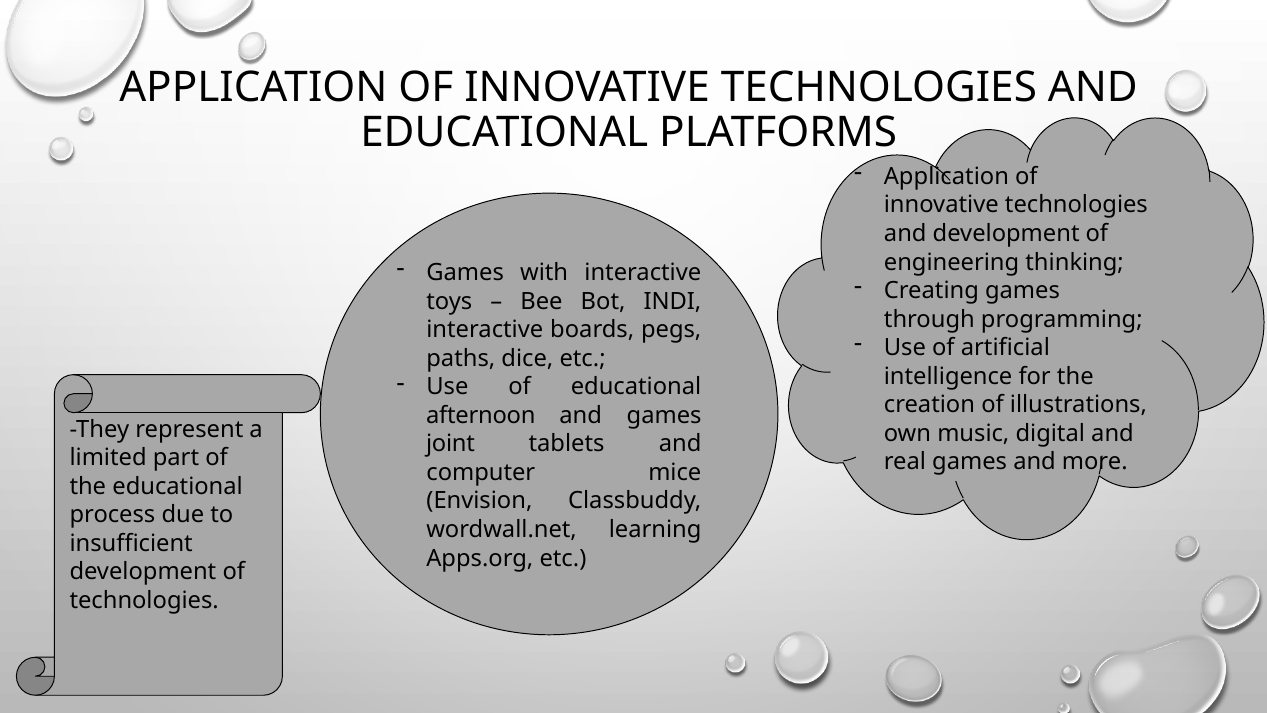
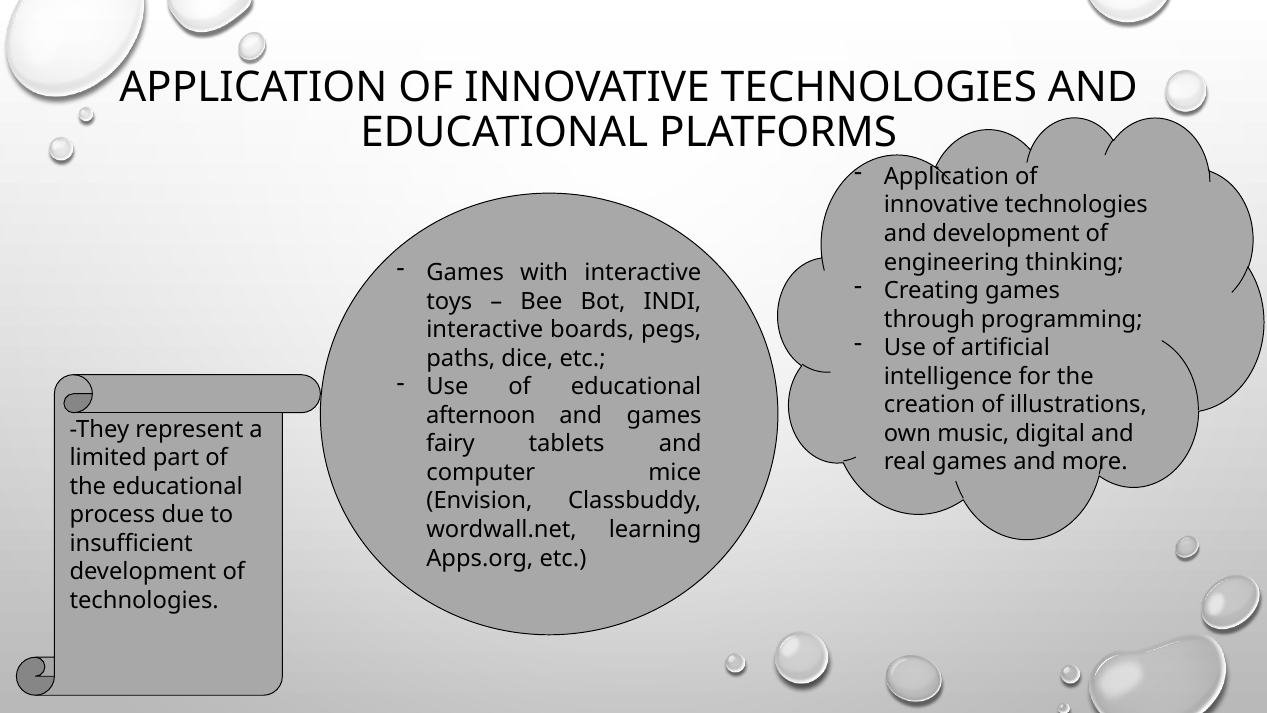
joint: joint -> fairy
